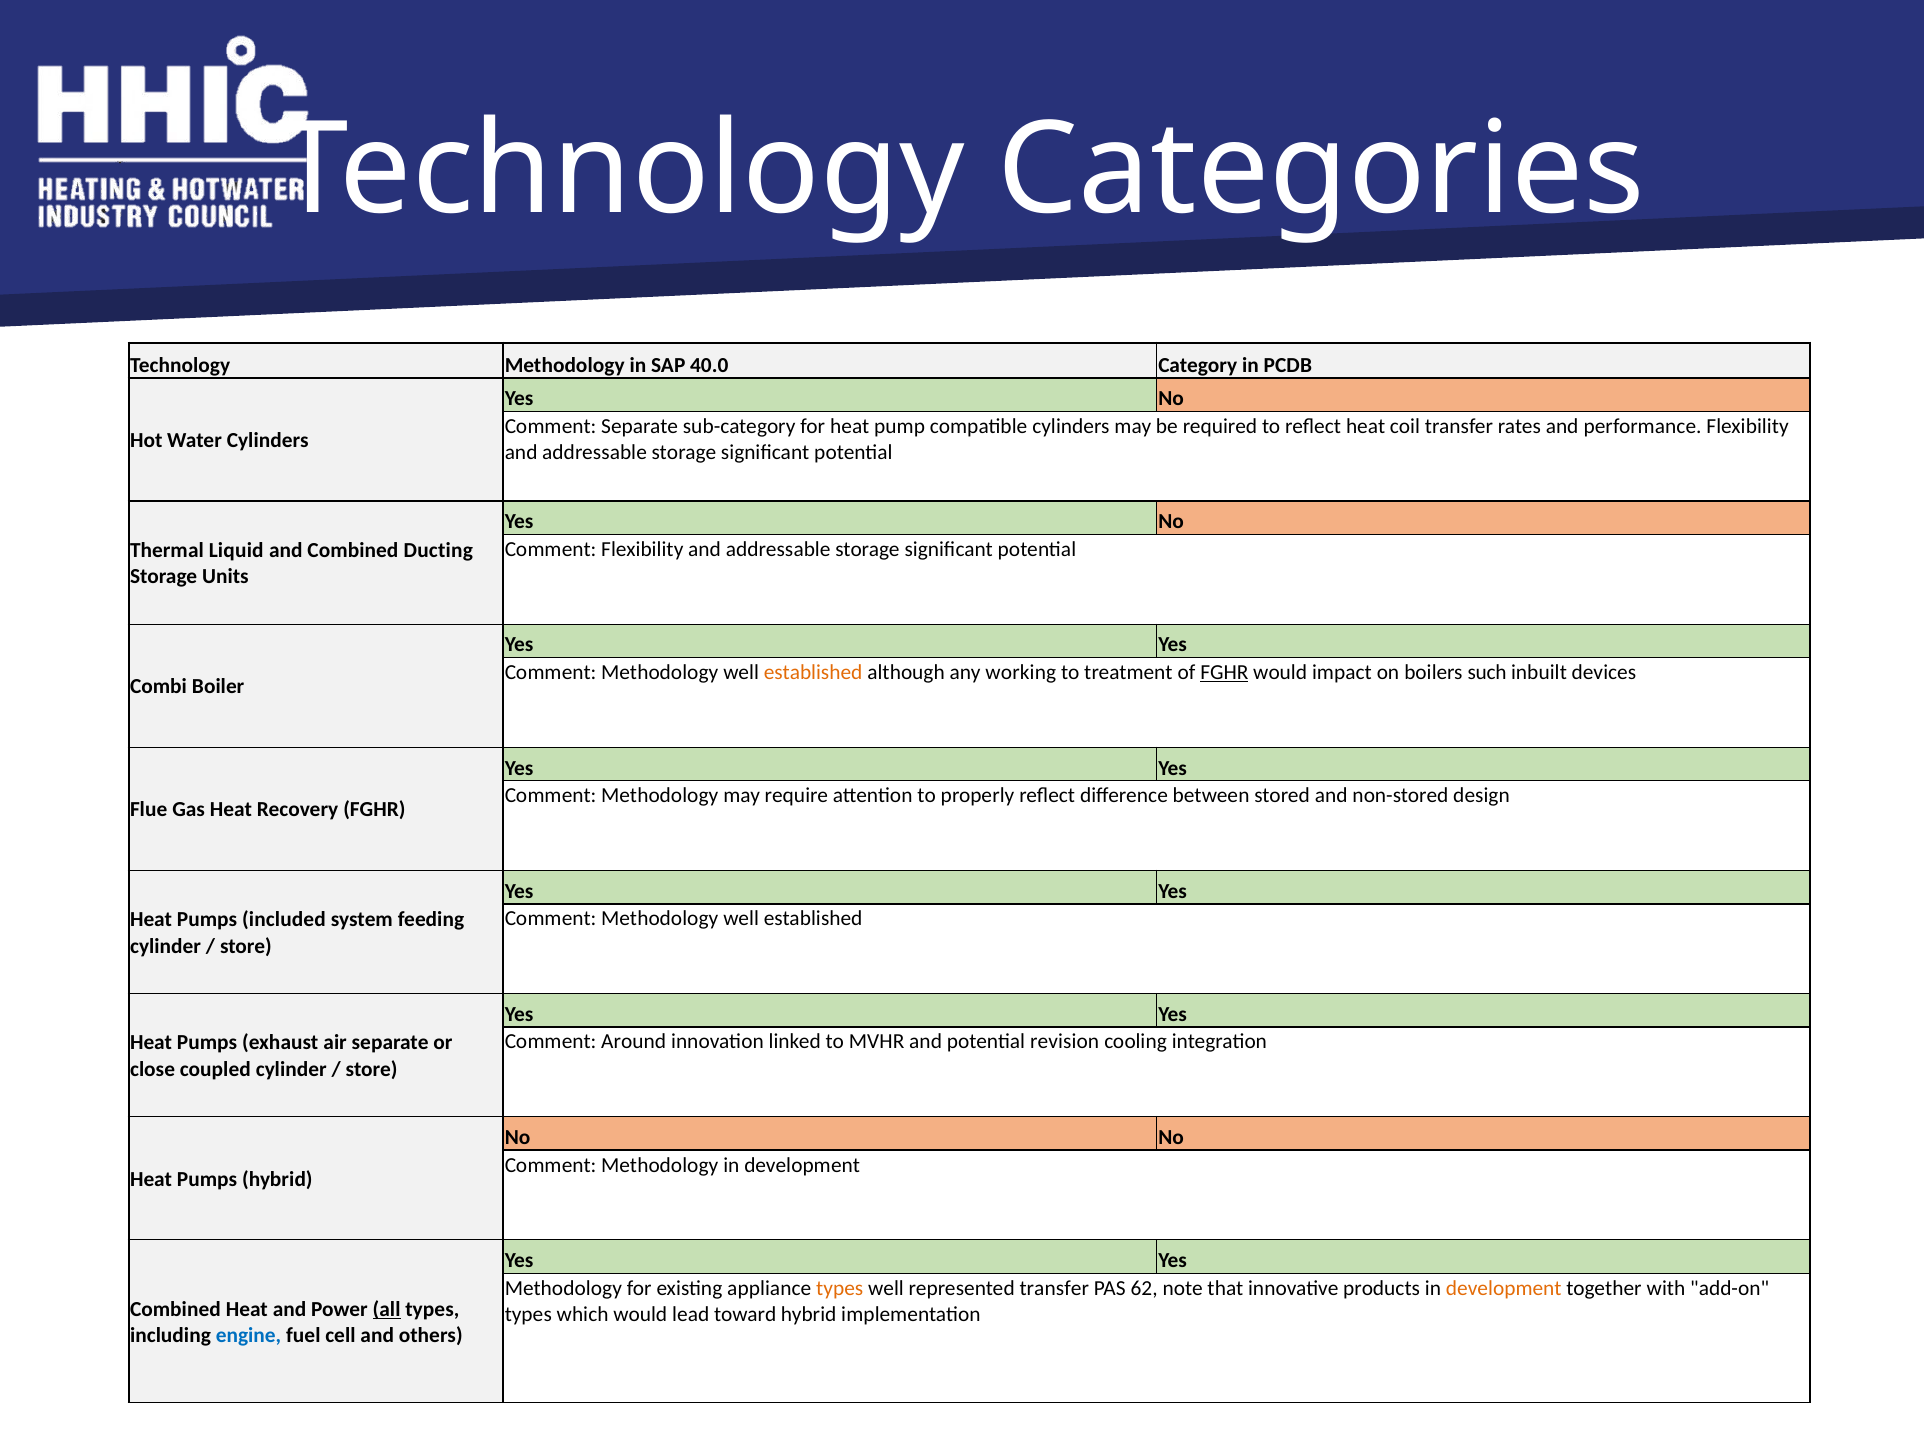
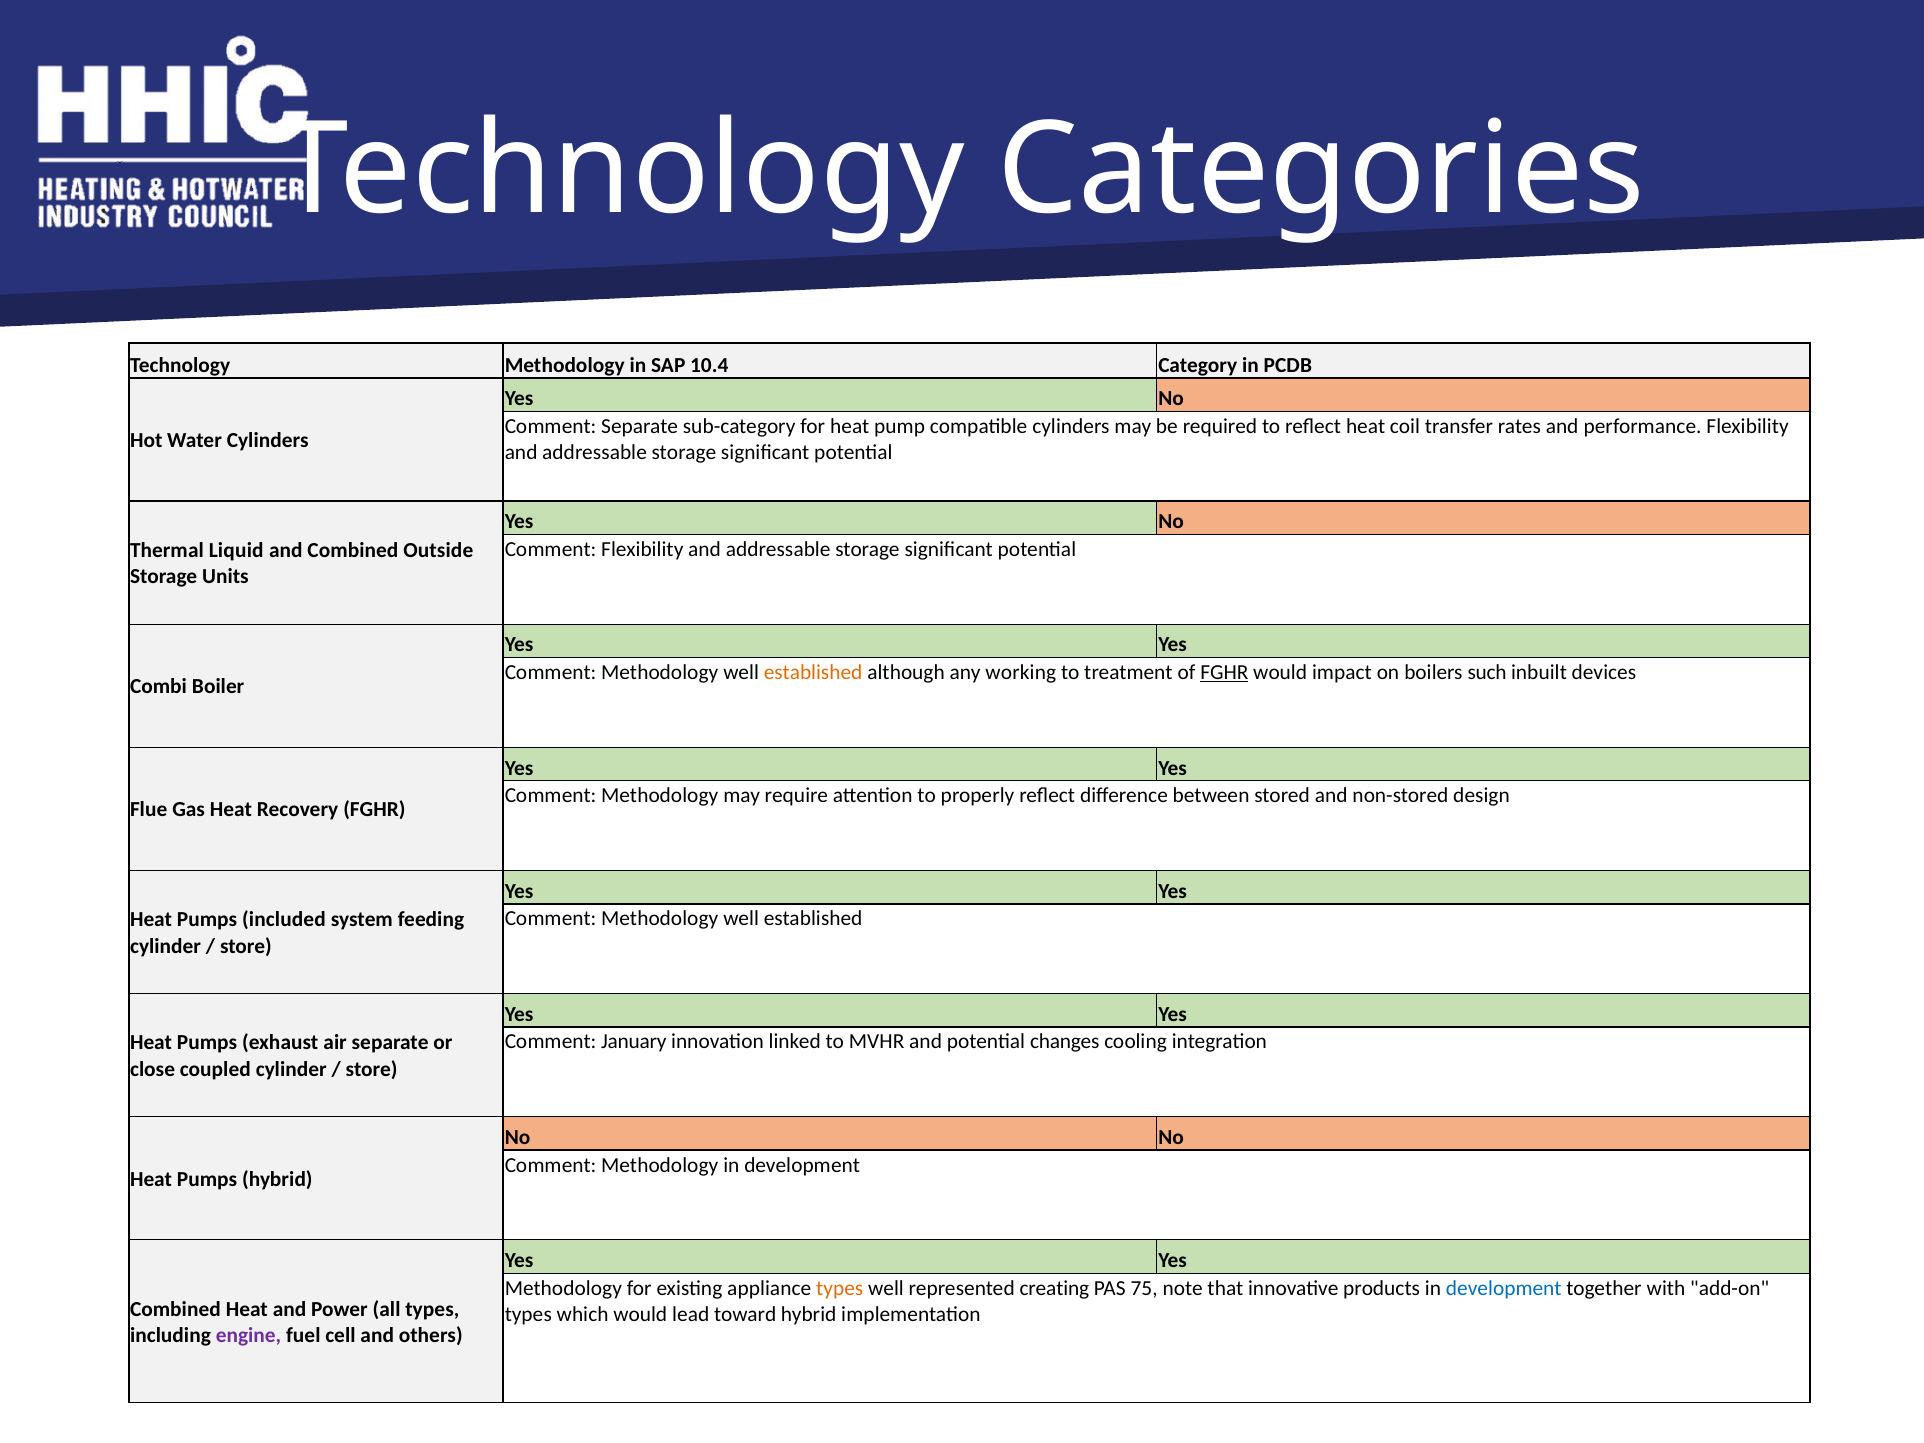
40.0: 40.0 -> 10.4
Ducting: Ducting -> Outside
Around: Around -> January
revision: revision -> changes
represented transfer: transfer -> creating
62: 62 -> 75
development at (1504, 1288) colour: orange -> blue
all underline: present -> none
engine colour: blue -> purple
